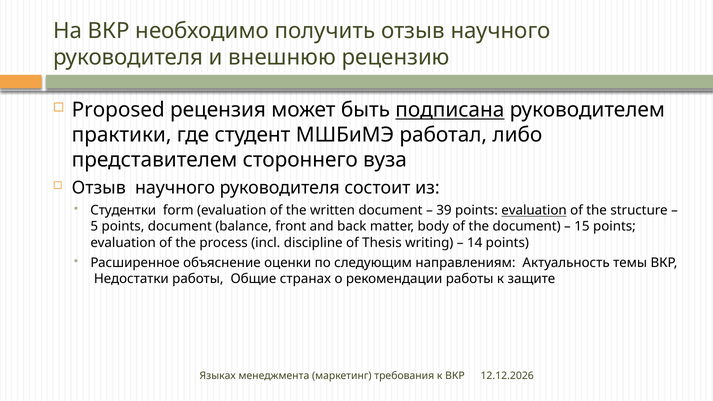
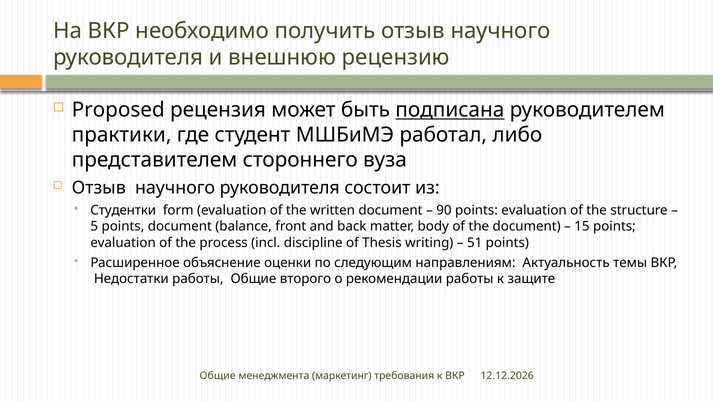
39: 39 -> 90
evaluation at (534, 211) underline: present -> none
14: 14 -> 51
странах: странах -> второго
Языках at (218, 376): Языках -> Общие
